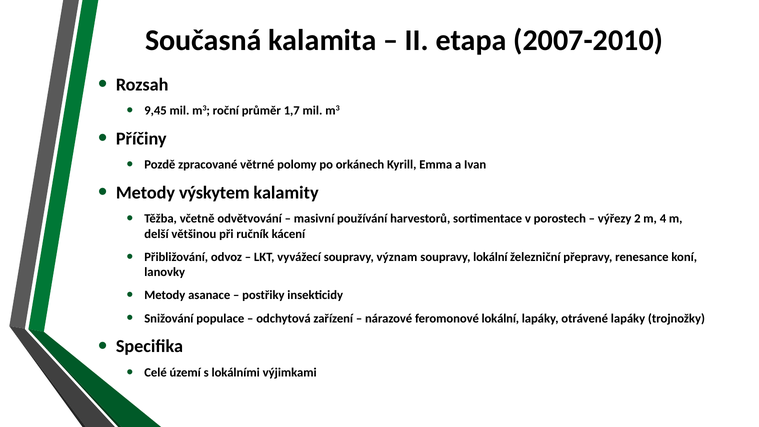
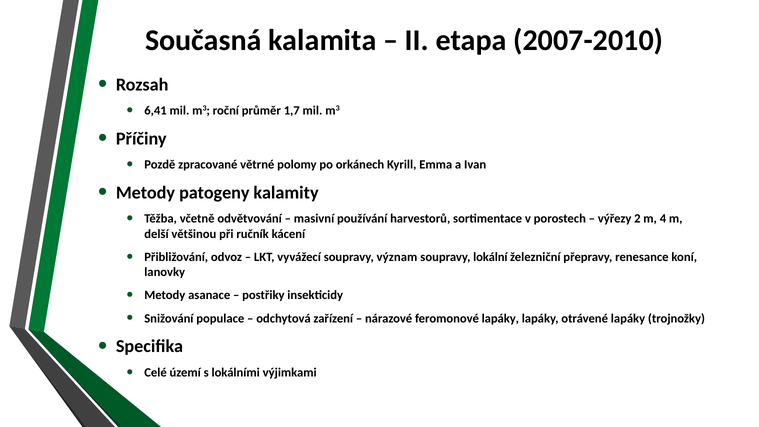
9,45: 9,45 -> 6,41
výskytem: výskytem -> patogeny
feromonové lokální: lokální -> lapáky
